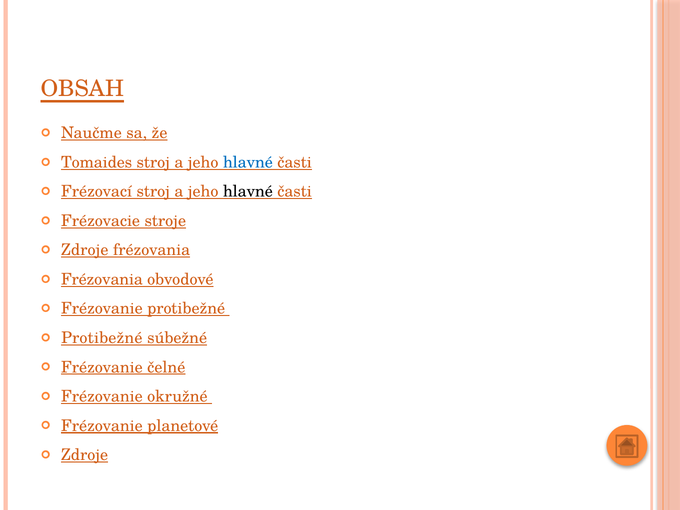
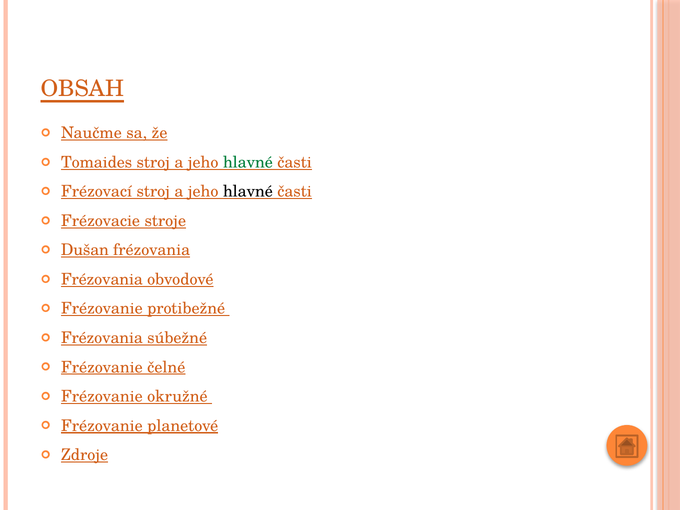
hlavné at (248, 162) colour: blue -> green
Zdroje at (85, 250): Zdroje -> Dušan
Protibežné at (102, 338): Protibežné -> Frézovania
